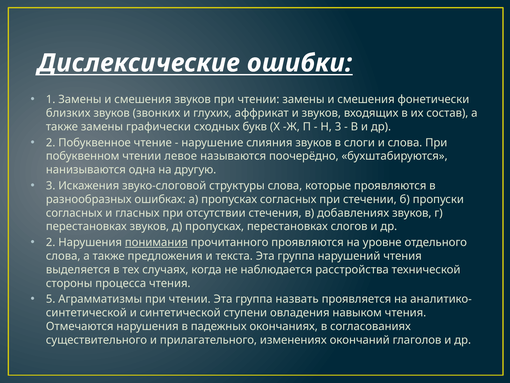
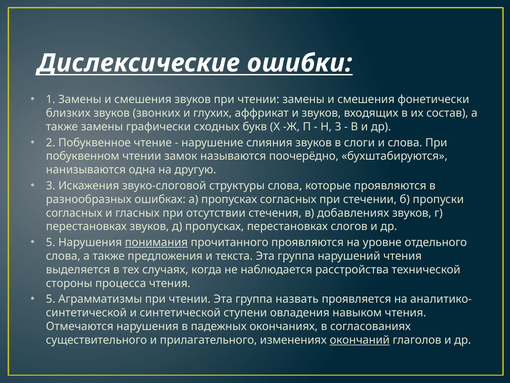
левое: левое -> замок
2 at (51, 242): 2 -> 5
окончаний underline: none -> present
